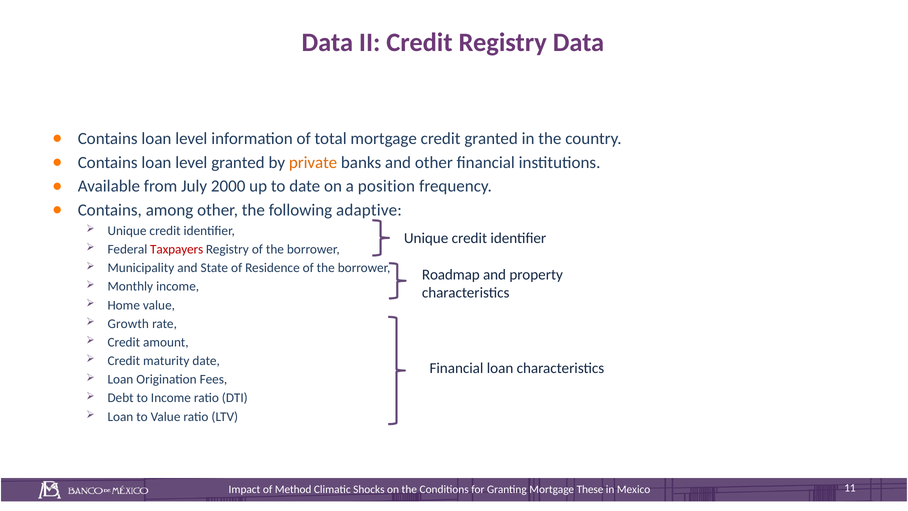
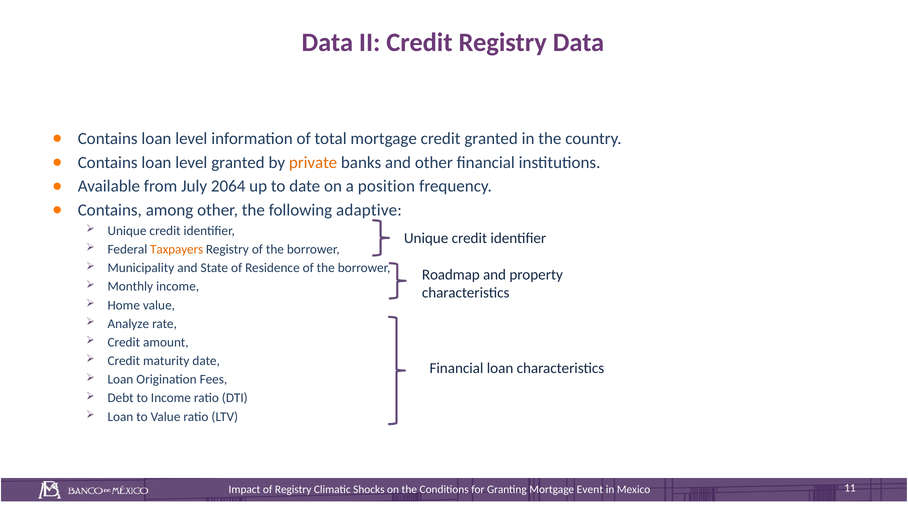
2000: 2000 -> 2064
Taxpayers colour: red -> orange
Growth: Growth -> Analyze
of Method: Method -> Registry
These: These -> Event
